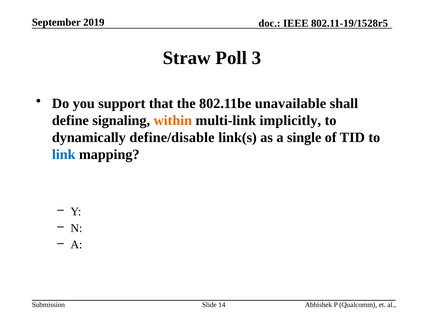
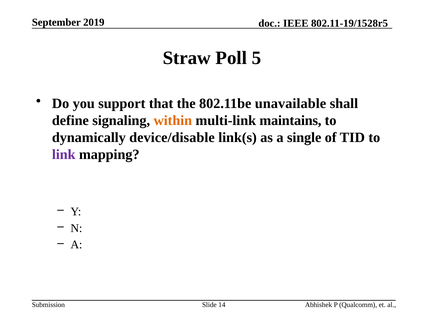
3: 3 -> 5
implicitly: implicitly -> maintains
define/disable: define/disable -> device/disable
link colour: blue -> purple
